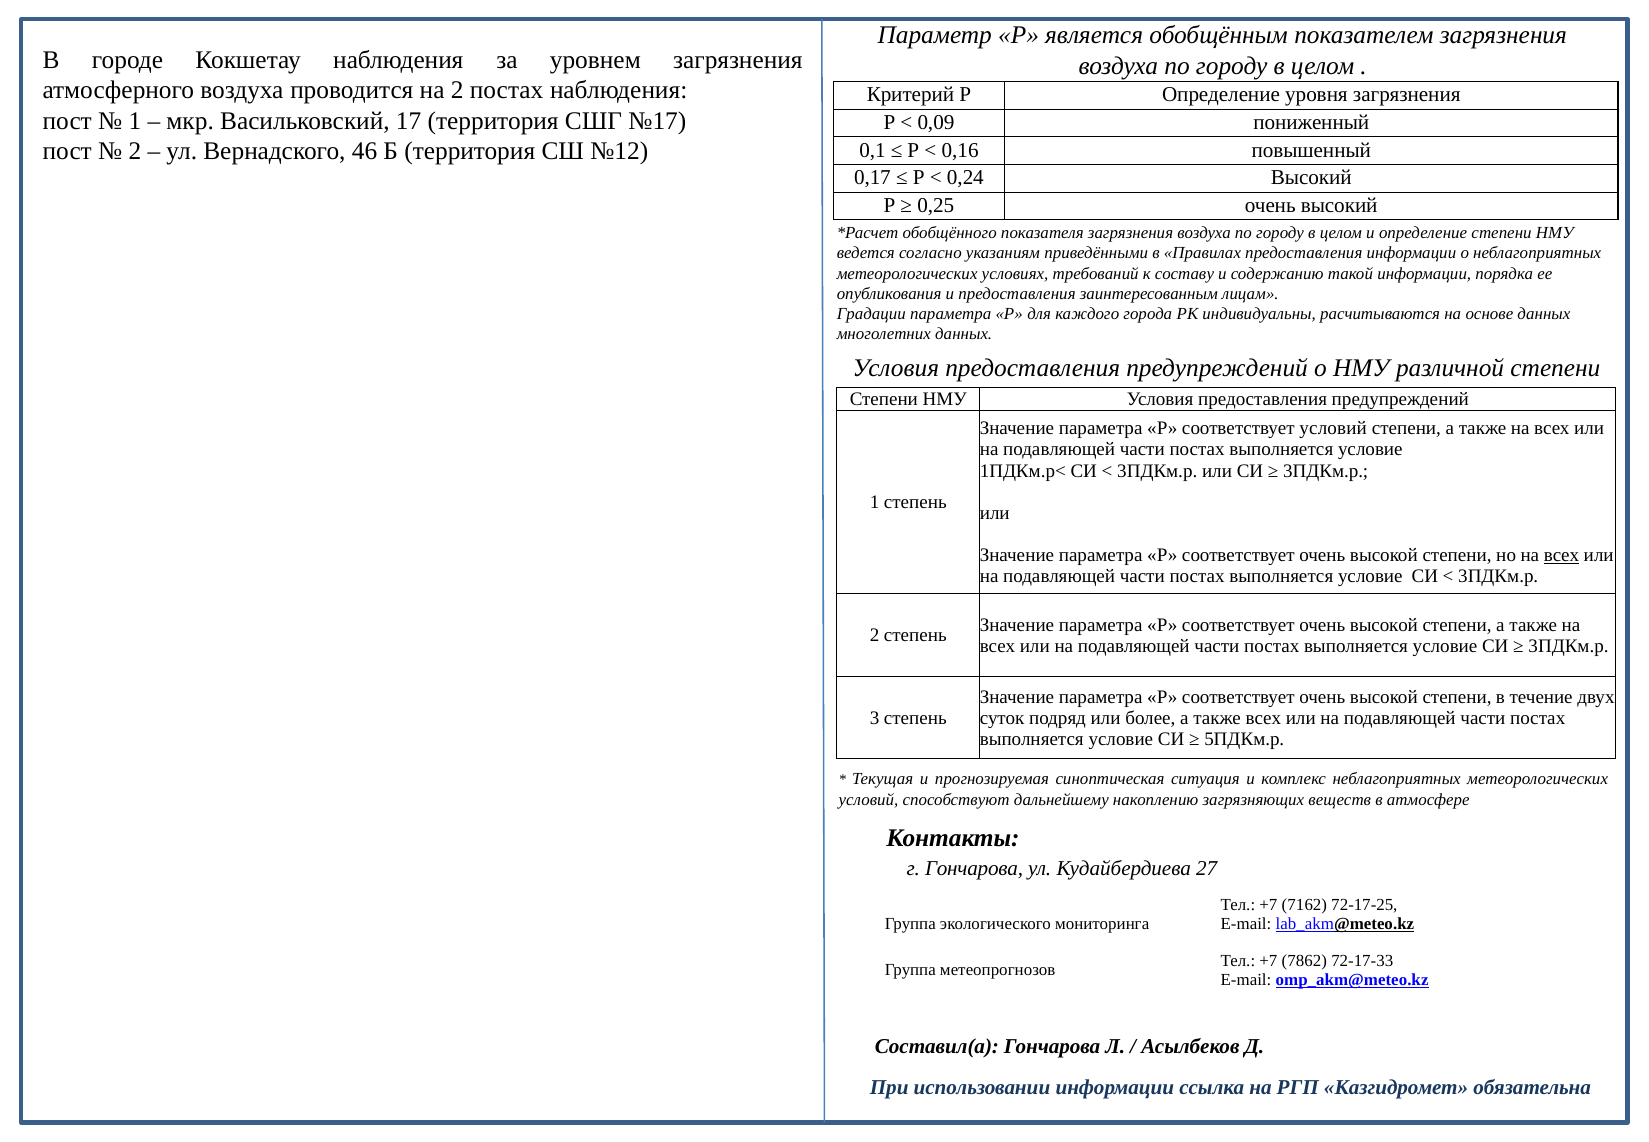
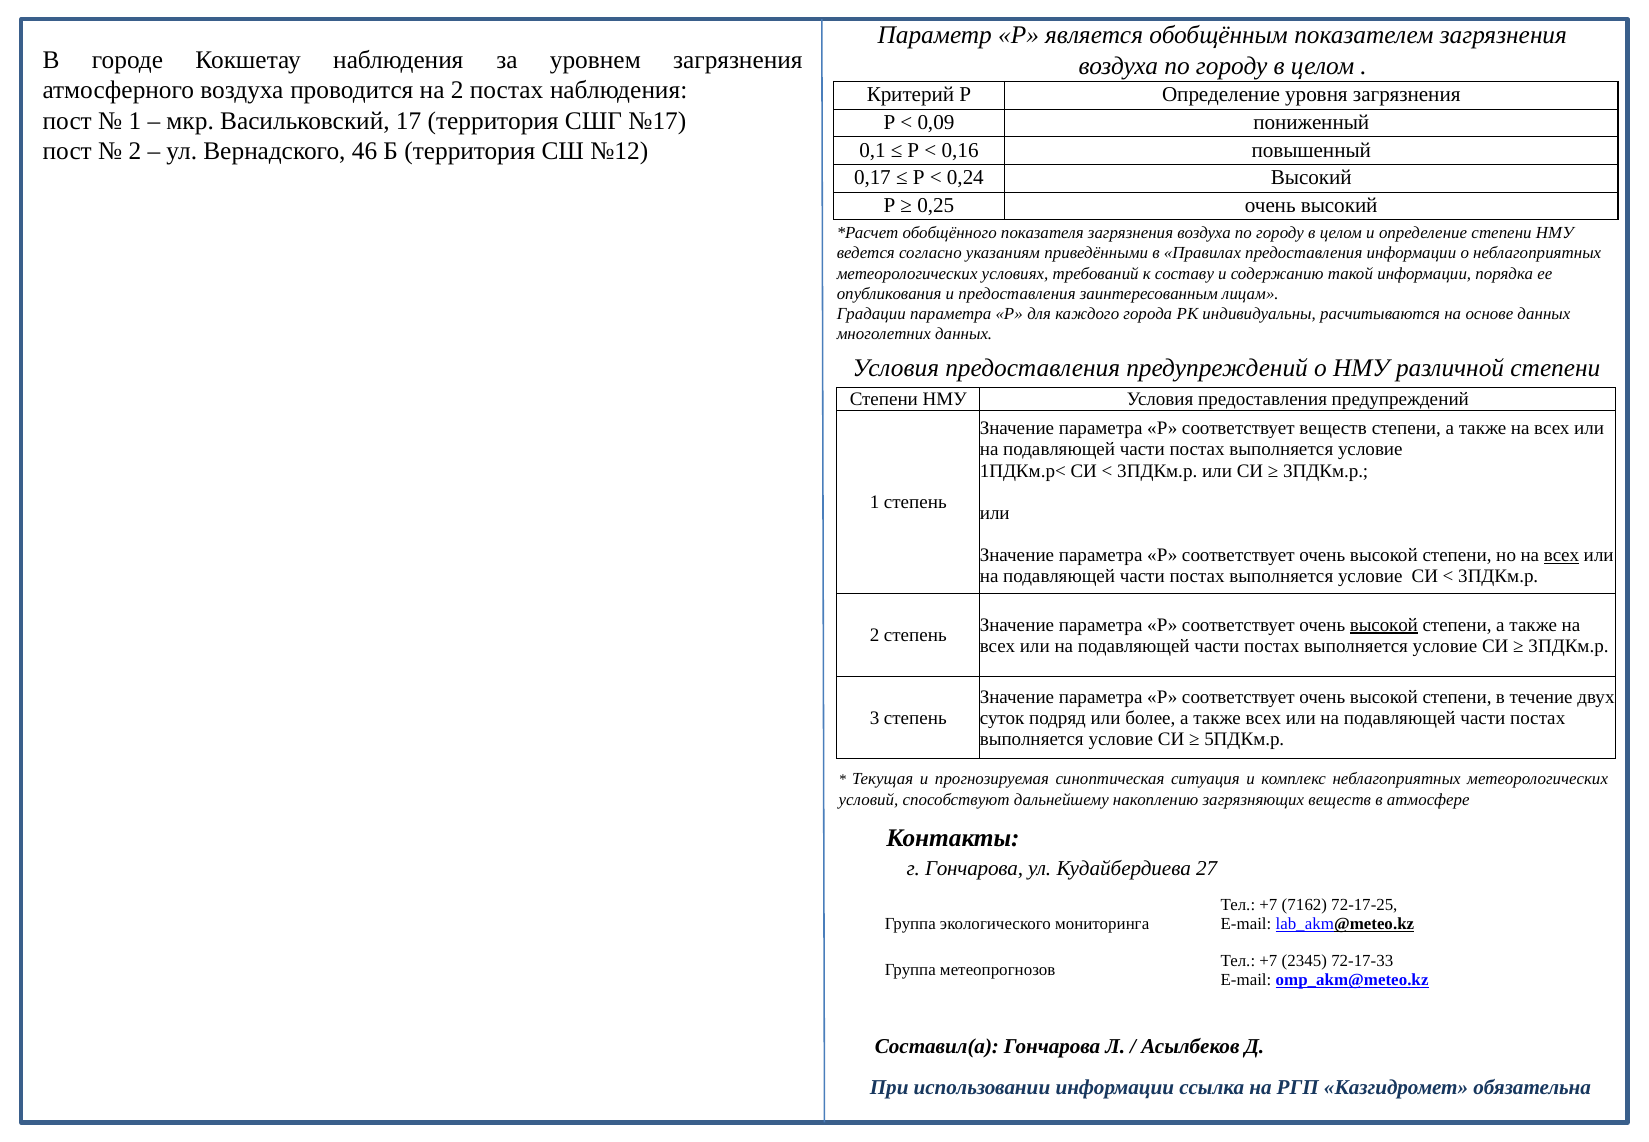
соответствует условий: условий -> веществ
высокой at (1384, 625) underline: none -> present
7862: 7862 -> 2345
